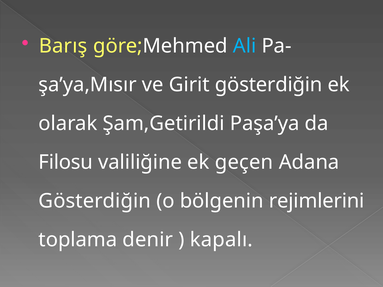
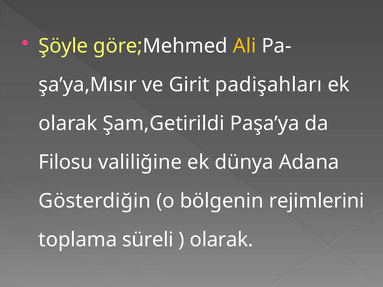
Barış: Barış -> Şöyle
Ali colour: light blue -> yellow
Girit gösterdiğin: gösterdiğin -> padişahları
geçen: geçen -> dünya
denir: denir -> süreli
kapalı at (221, 240): kapalı -> olarak
